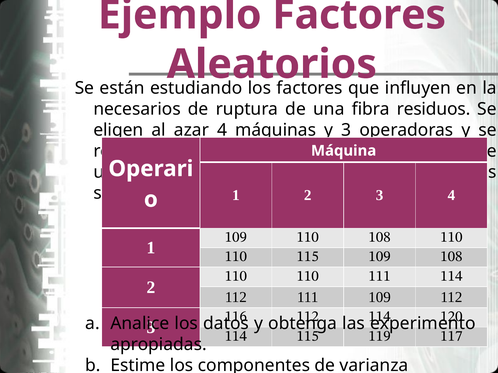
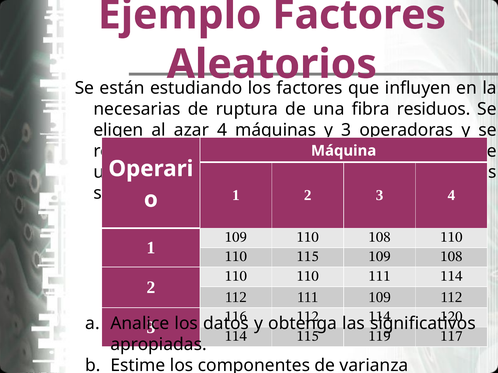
necesarios: necesarios -> necesarias
las experimento: experimento -> significativos
